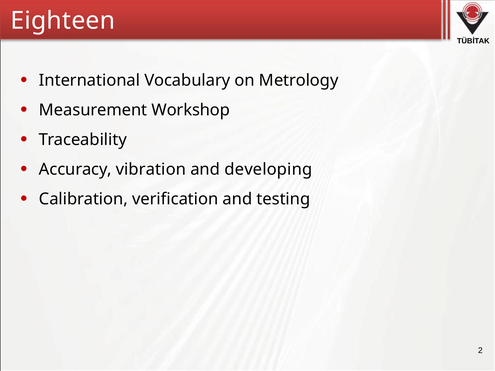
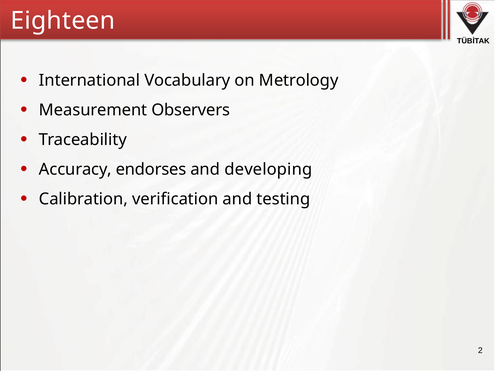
Workshop: Workshop -> Observers
vibration: vibration -> endorses
